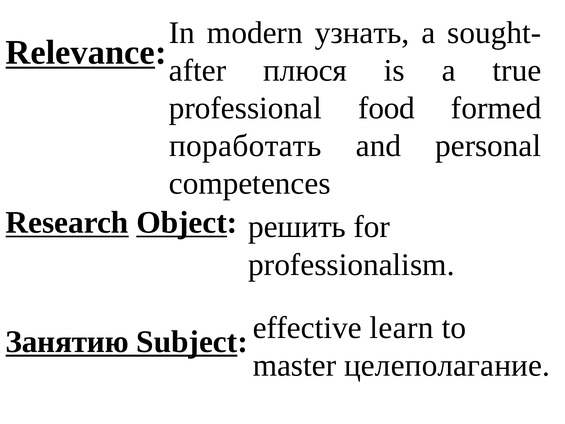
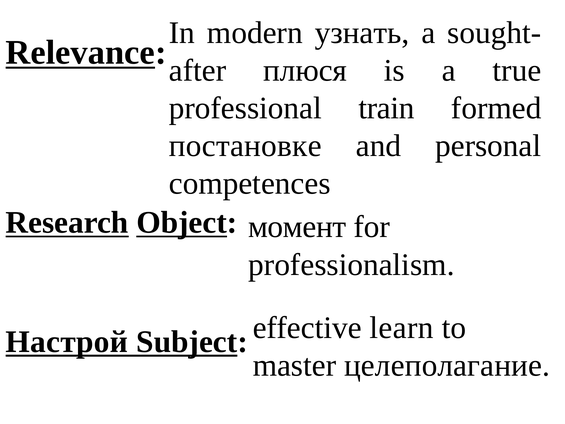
food: food -> train
поработать: поработать -> постановке
решить: решить -> момент
Занятию: Занятию -> Настрой
